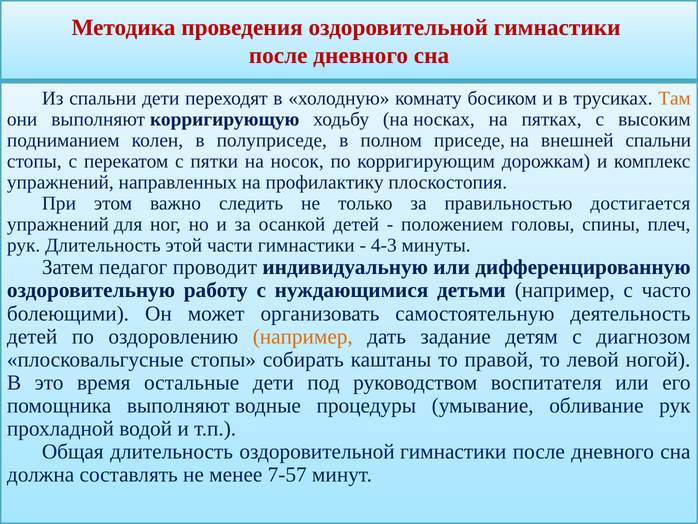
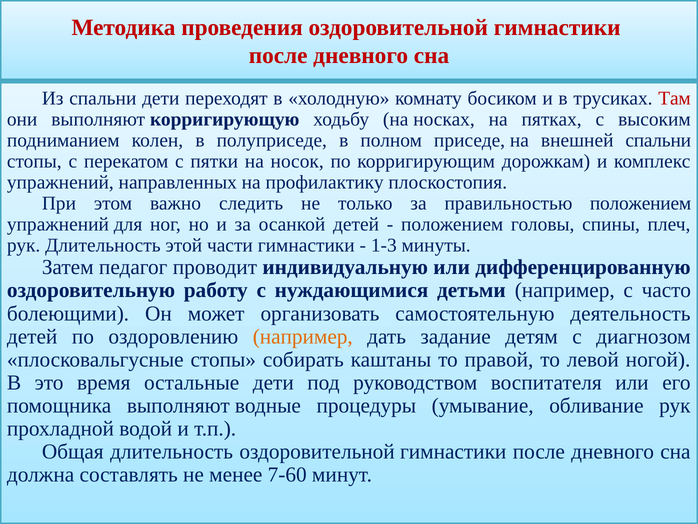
Там colour: orange -> red
правильностью достигается: достигается -> положением
4-3: 4-3 -> 1-3
7-57: 7-57 -> 7-60
